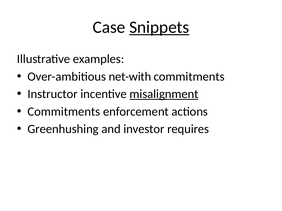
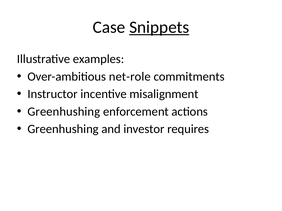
net-with: net-with -> net-role
misalignment underline: present -> none
Commitments at (64, 112): Commitments -> Greenhushing
